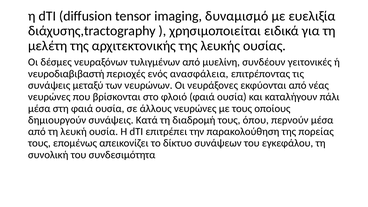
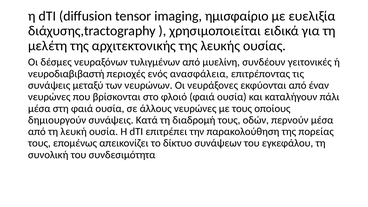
δυναμισμό: δυναμισμό -> ημισφαίριο
νέας: νέας -> έναν
όπου: όπου -> οδών
